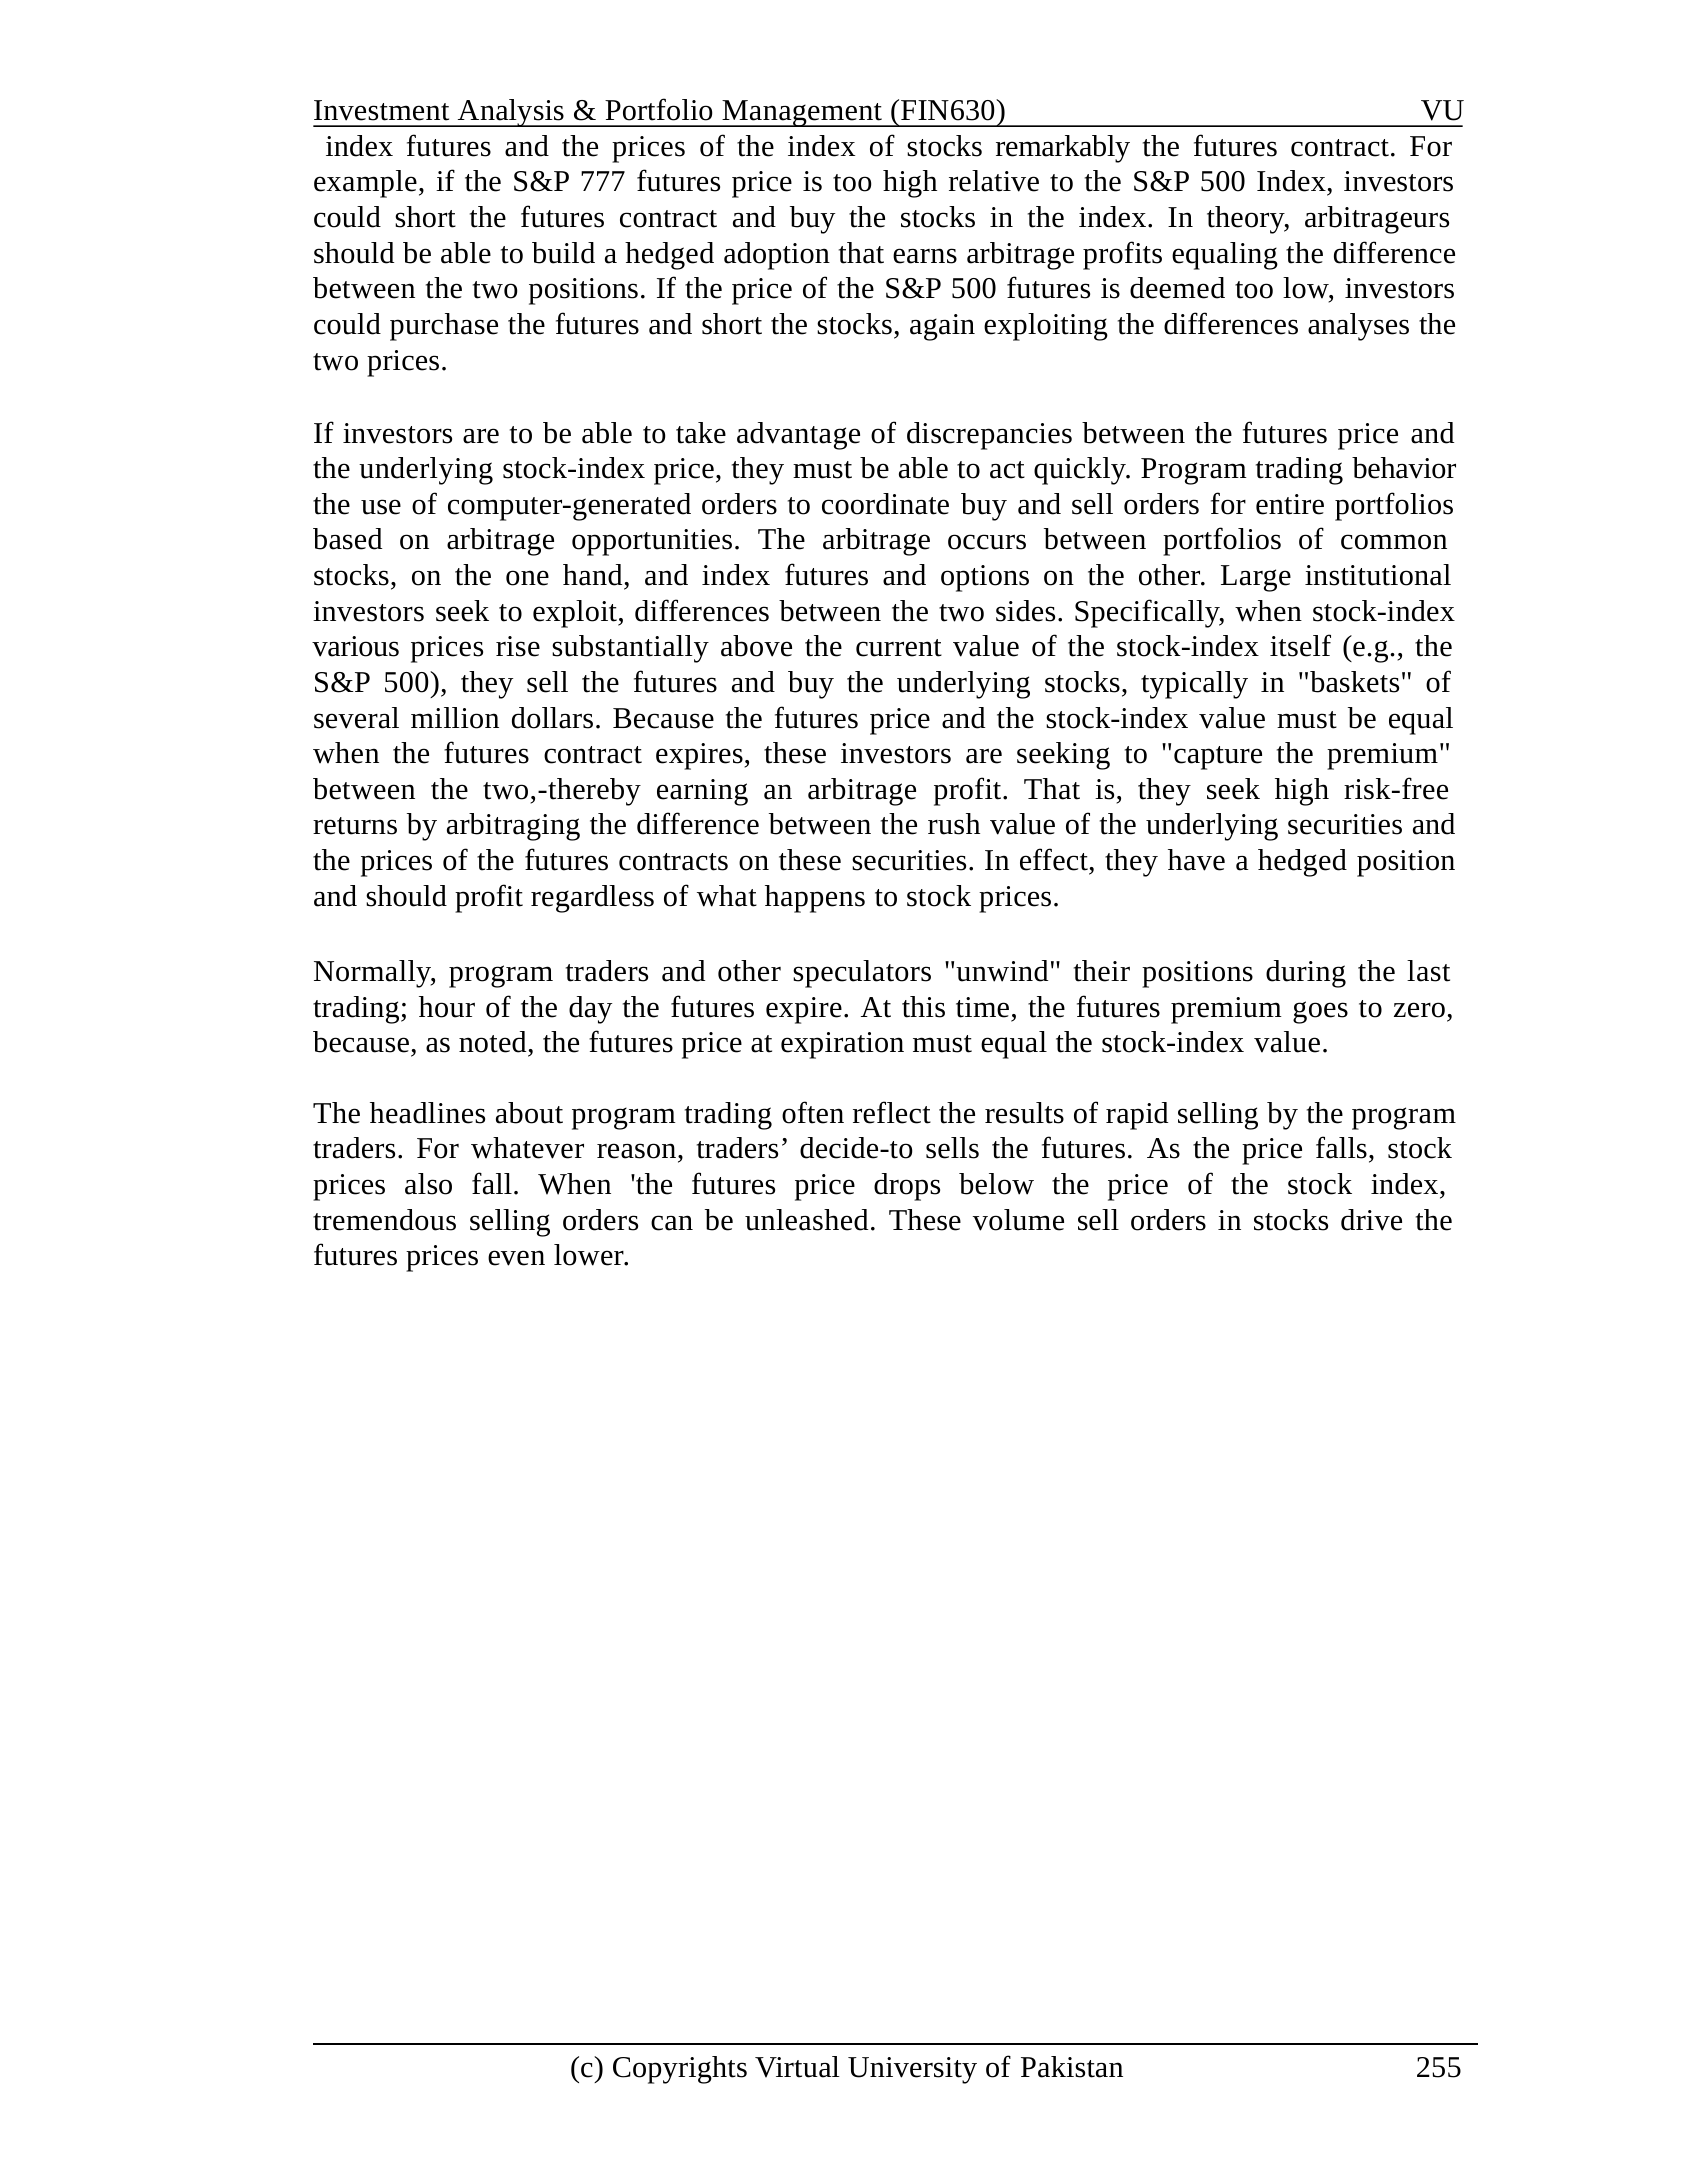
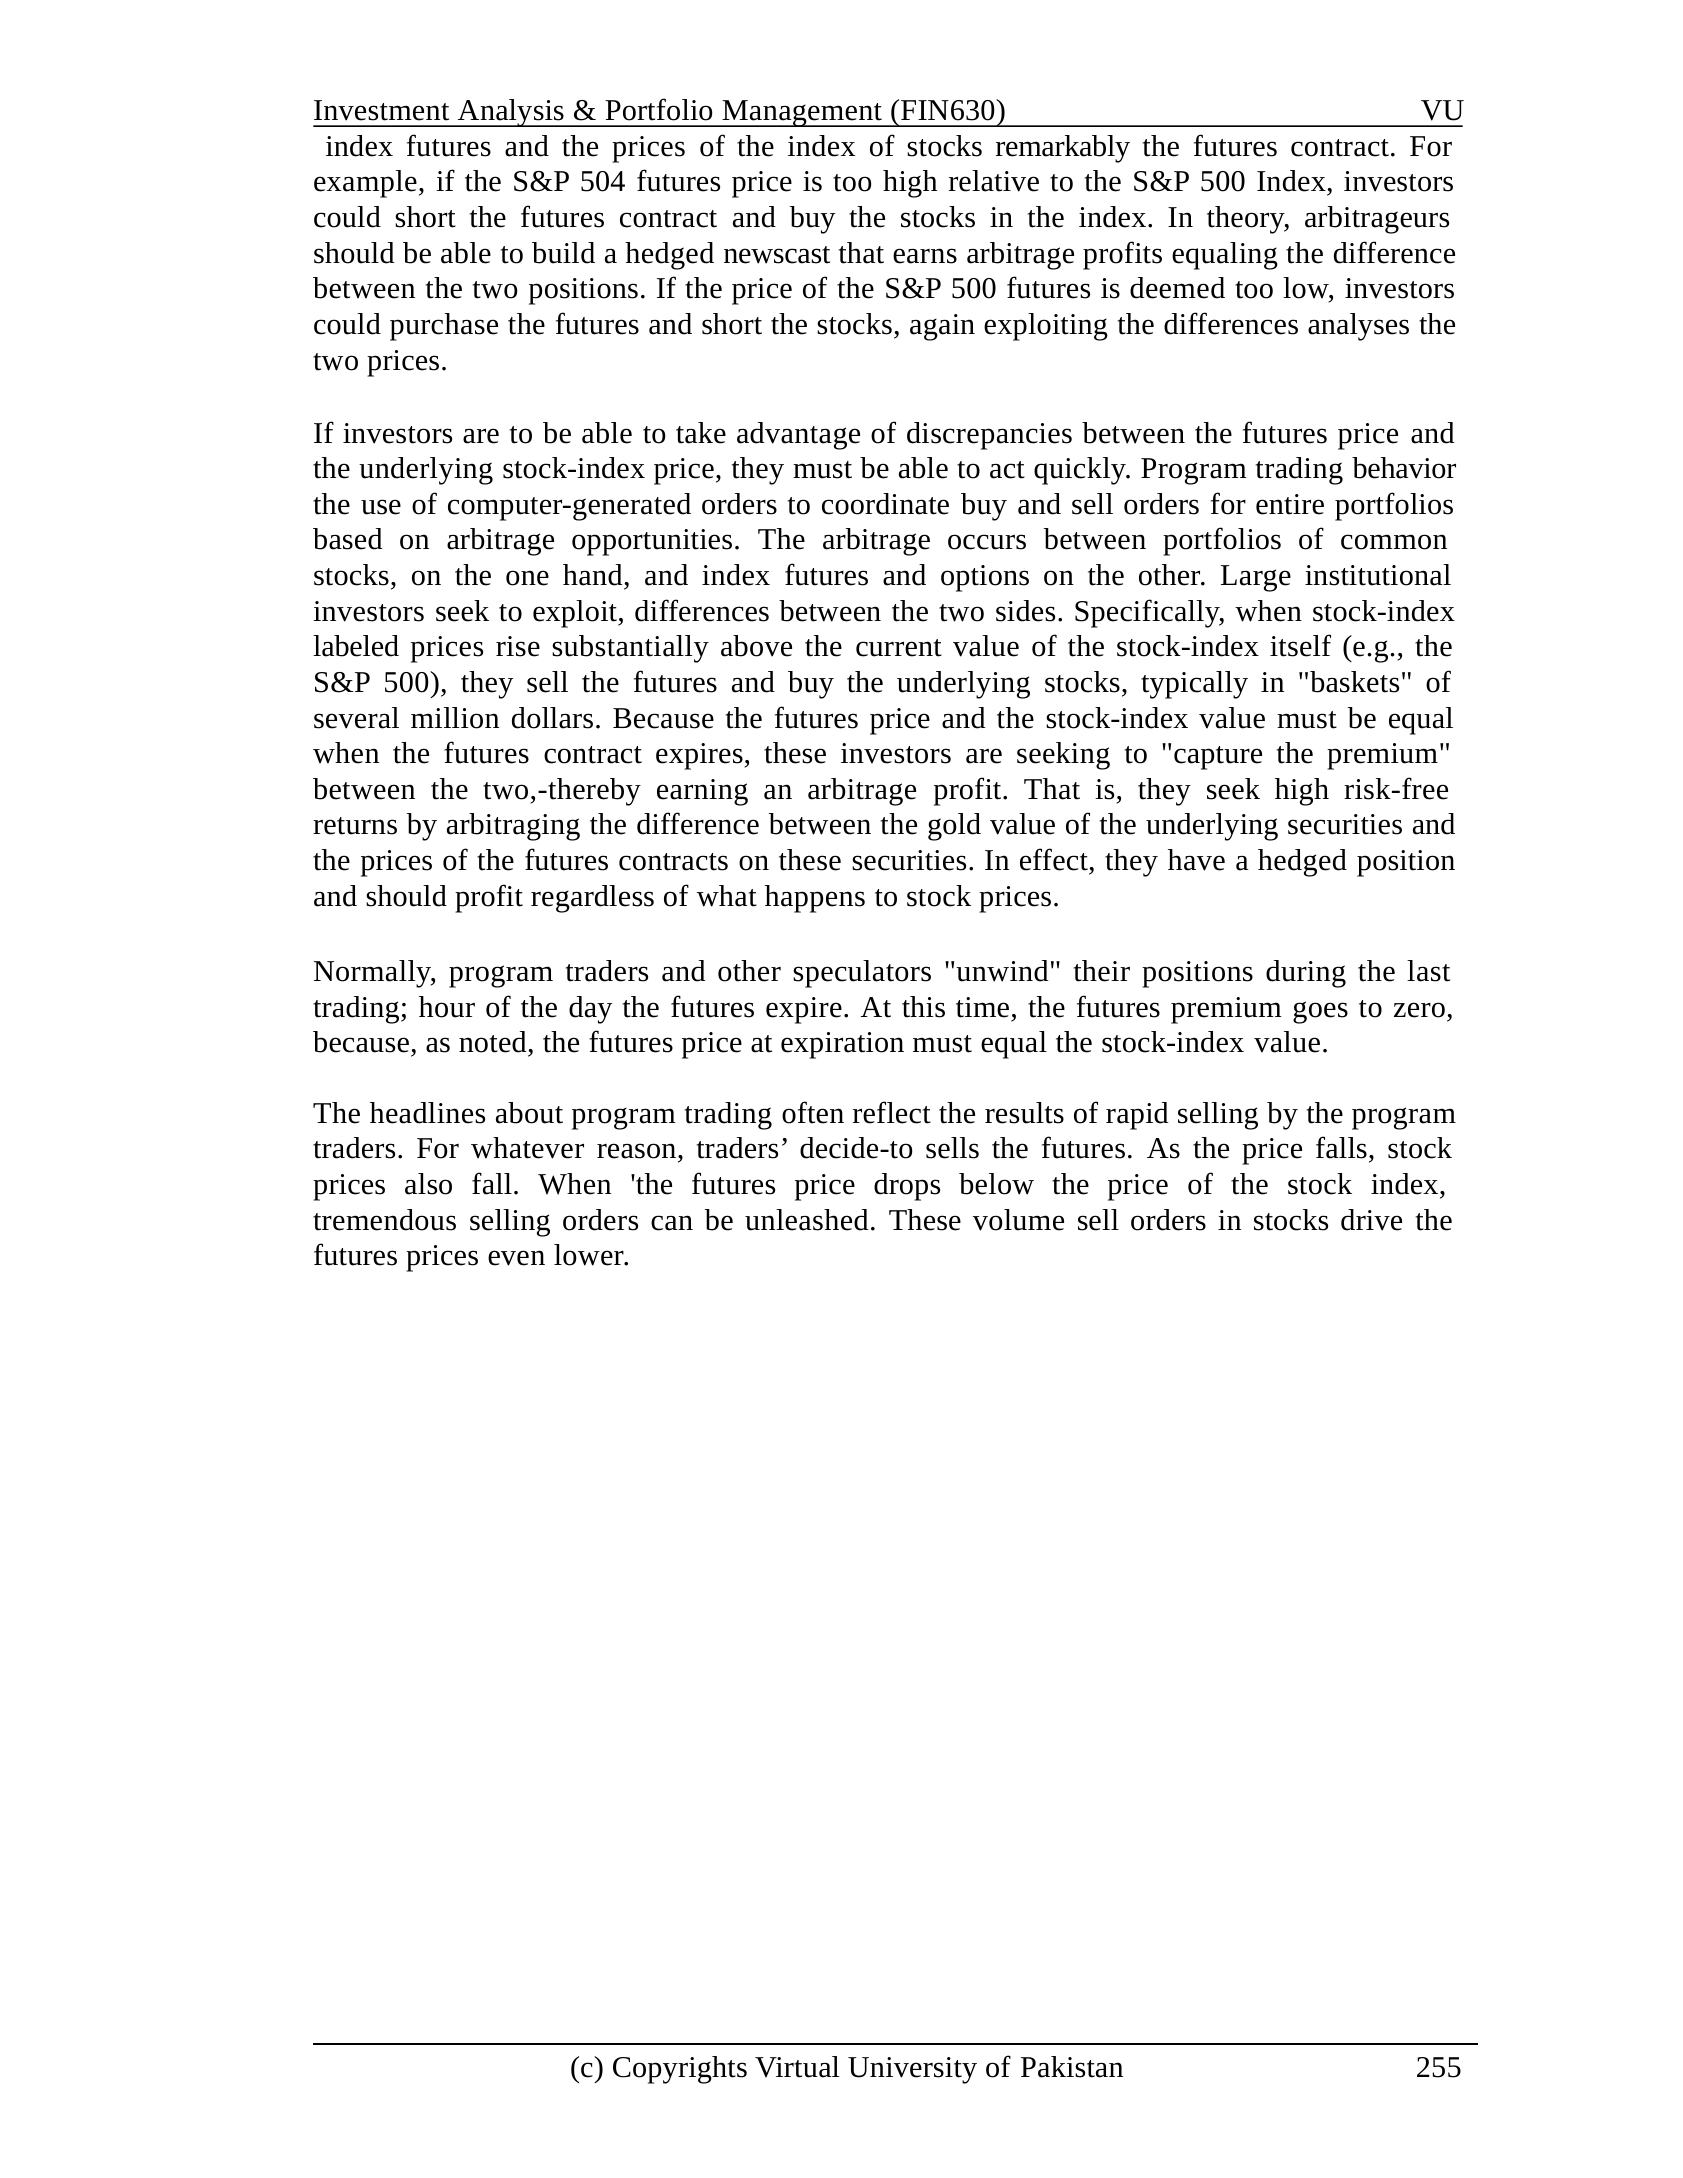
777: 777 -> 504
adoption: adoption -> newscast
various: various -> labeled
rush: rush -> gold
